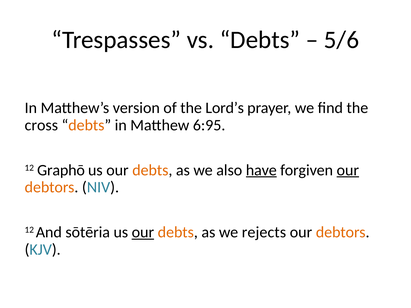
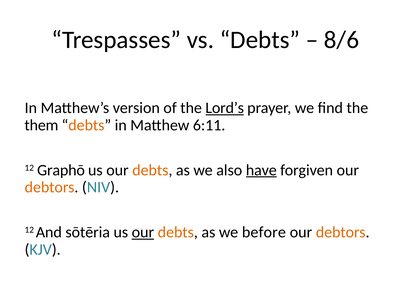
5/6: 5/6 -> 8/6
Lord’s underline: none -> present
cross: cross -> them
6:95: 6:95 -> 6:11
our at (348, 170) underline: present -> none
rejects: rejects -> before
